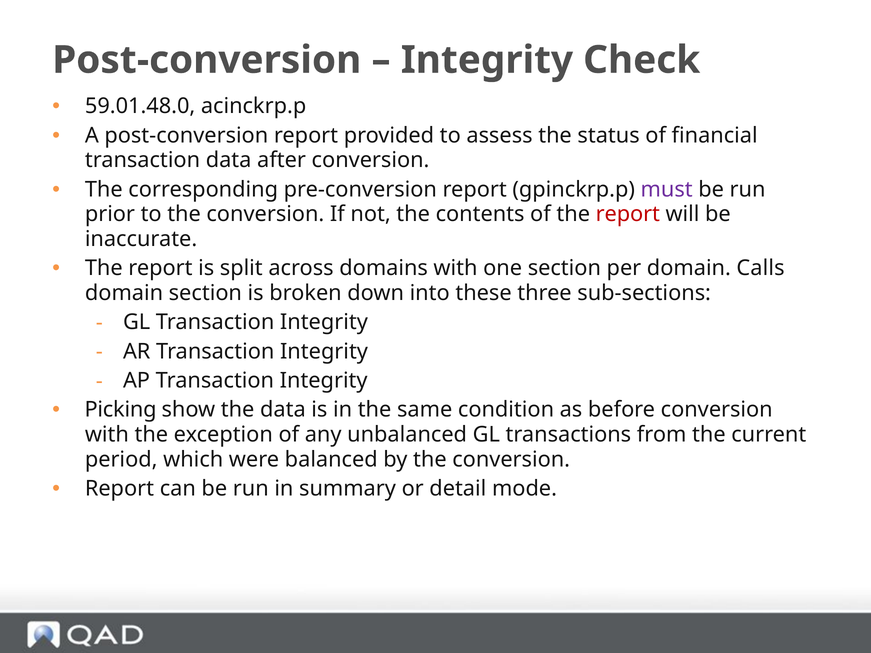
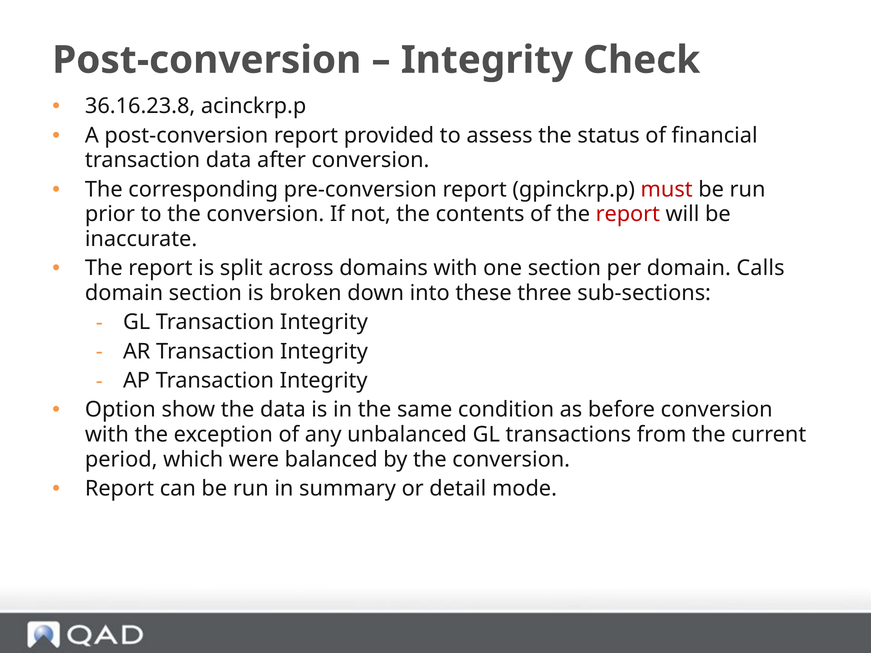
59.01.48.0: 59.01.48.0 -> 36.16.23.8
must colour: purple -> red
Picking: Picking -> Option
